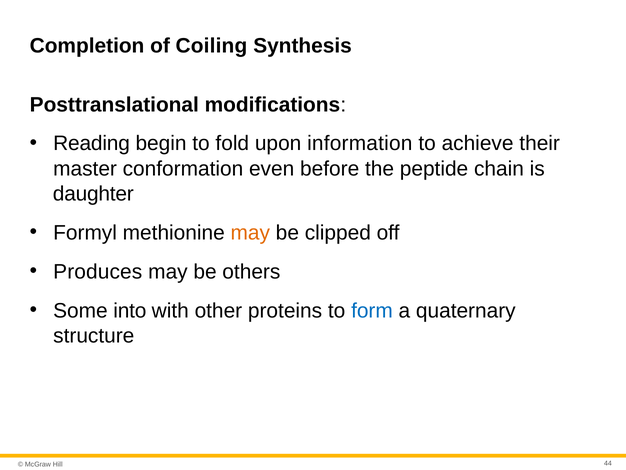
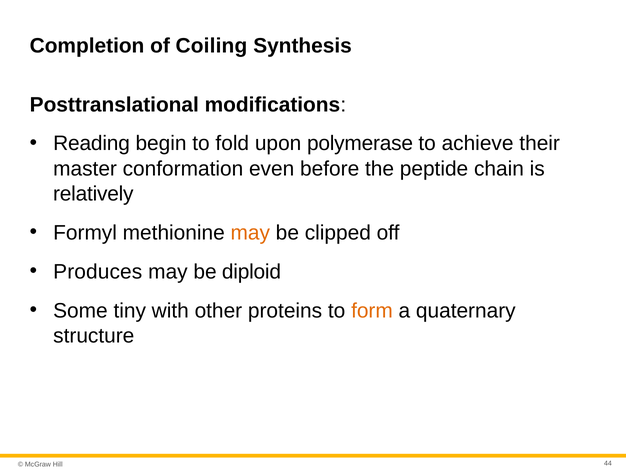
information: information -> polymerase
daughter: daughter -> relatively
others: others -> diploid
into: into -> tiny
form colour: blue -> orange
